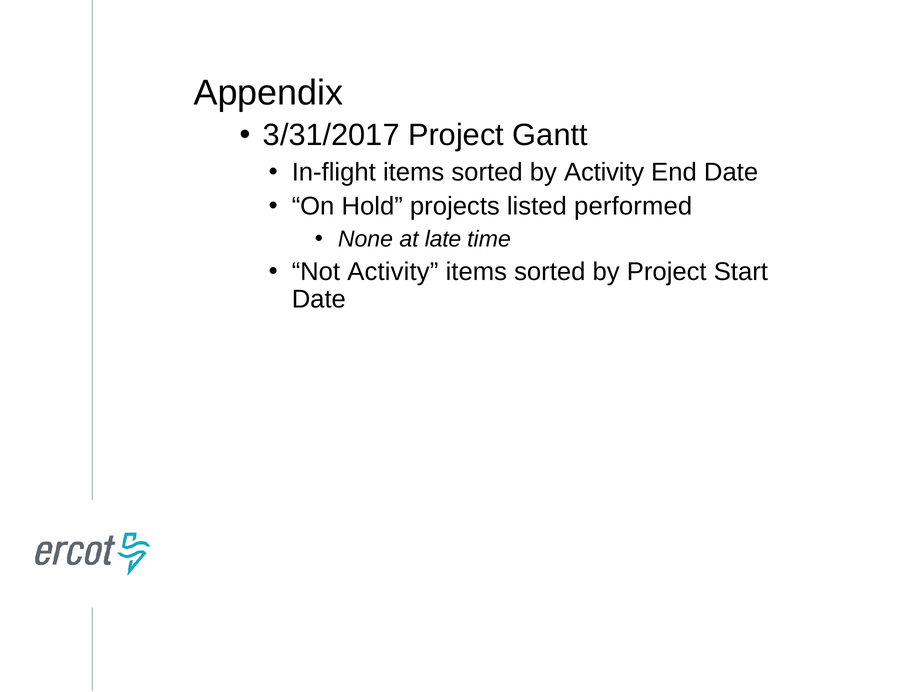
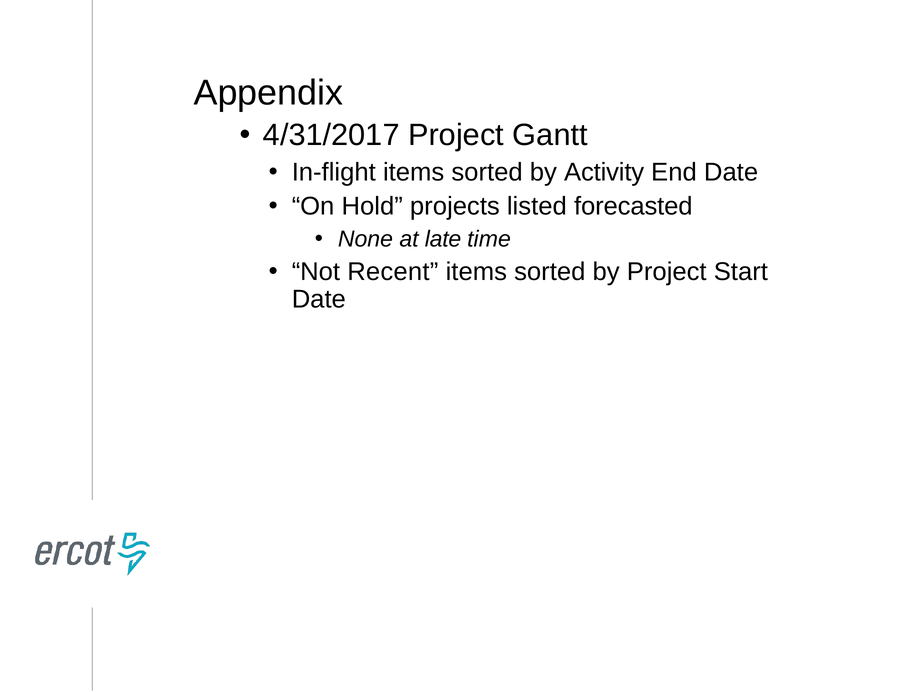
3/31/2017: 3/31/2017 -> 4/31/2017
performed: performed -> forecasted
Not Activity: Activity -> Recent
